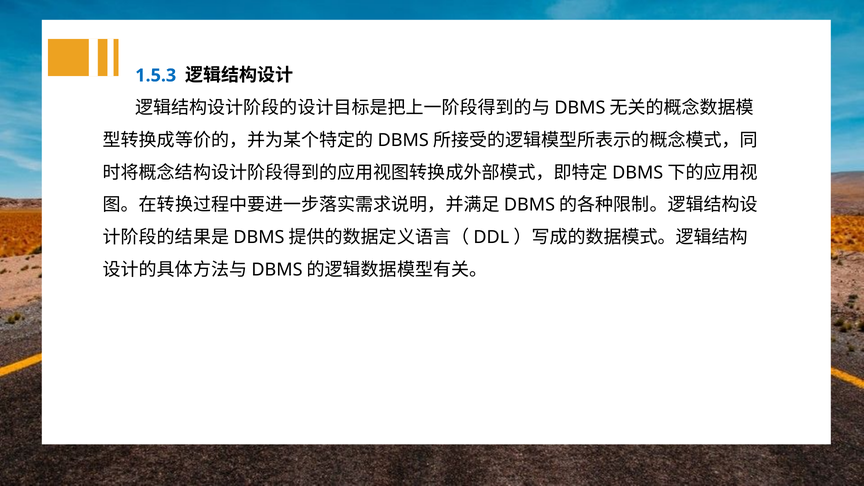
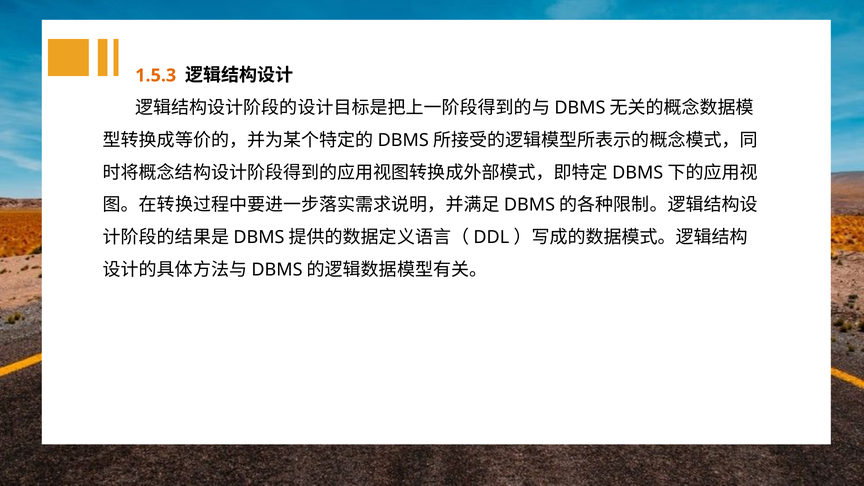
1.5.3 colour: blue -> orange
